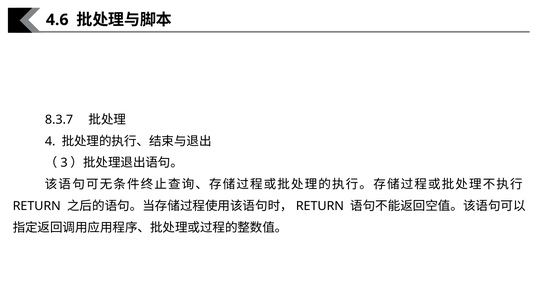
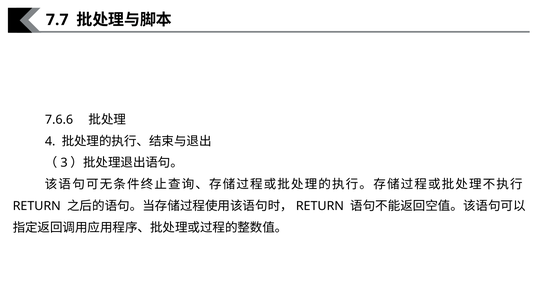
4.6: 4.6 -> 7.7
8.3.7: 8.3.7 -> 7.6.6
